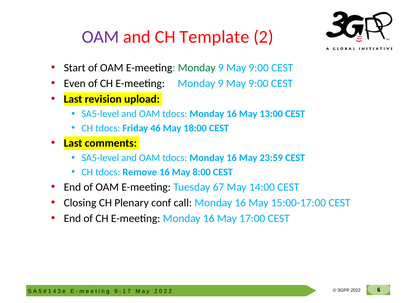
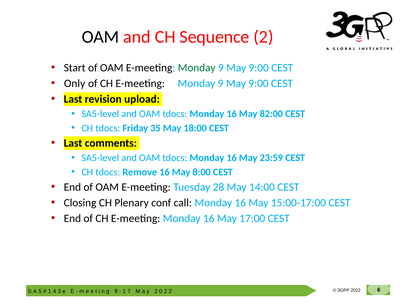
OAM at (101, 37) colour: purple -> black
Template: Template -> Sequence
Even: Even -> Only
13:00: 13:00 -> 82:00
46: 46 -> 35
67: 67 -> 28
